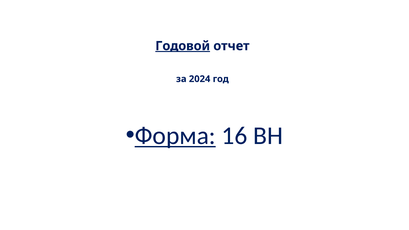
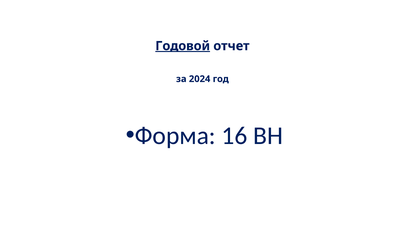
Форма underline: present -> none
